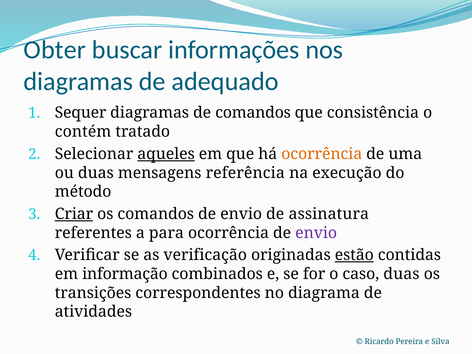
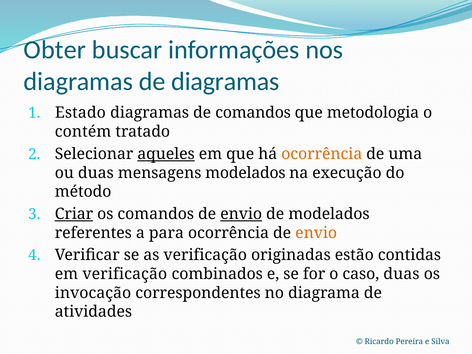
de adequado: adequado -> diagramas
Sequer: Sequer -> Estado
consistência: consistência -> metodologia
mensagens referência: referência -> modelados
envio at (241, 214) underline: none -> present
de assinatura: assinatura -> modelados
envio at (316, 233) colour: purple -> orange
estão underline: present -> none
em informação: informação -> verificação
transições: transições -> invocação
